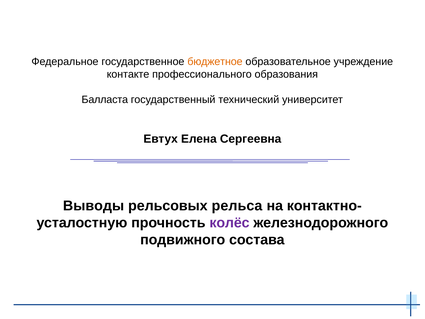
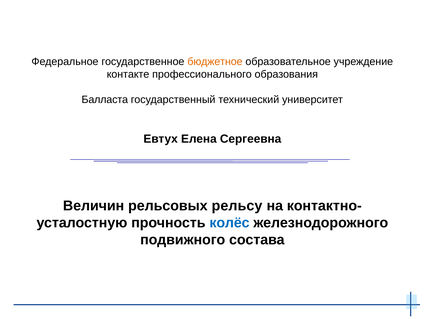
Выводы: Выводы -> Величин
рельса: рельса -> рельсу
колёс colour: purple -> blue
